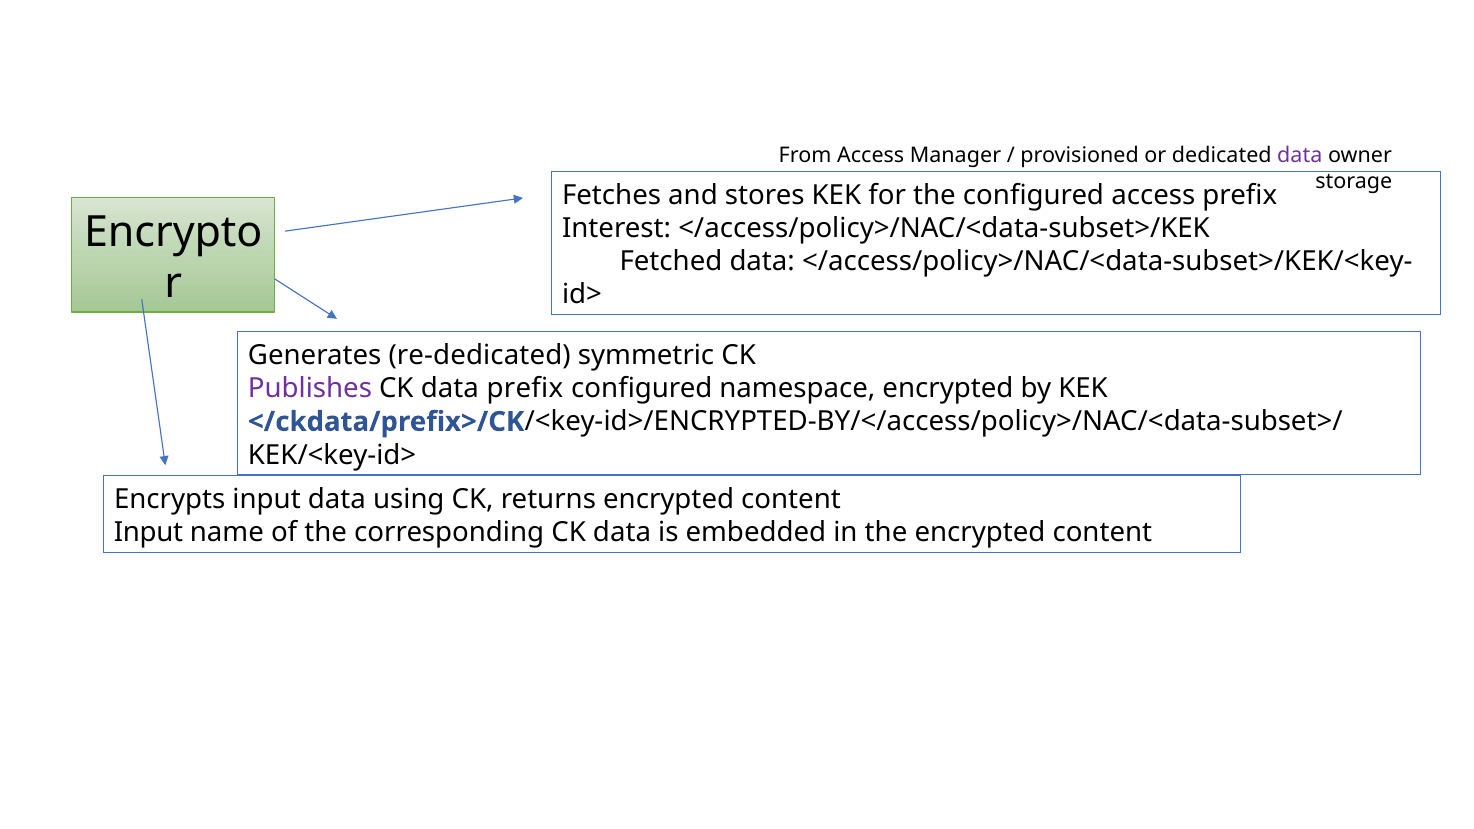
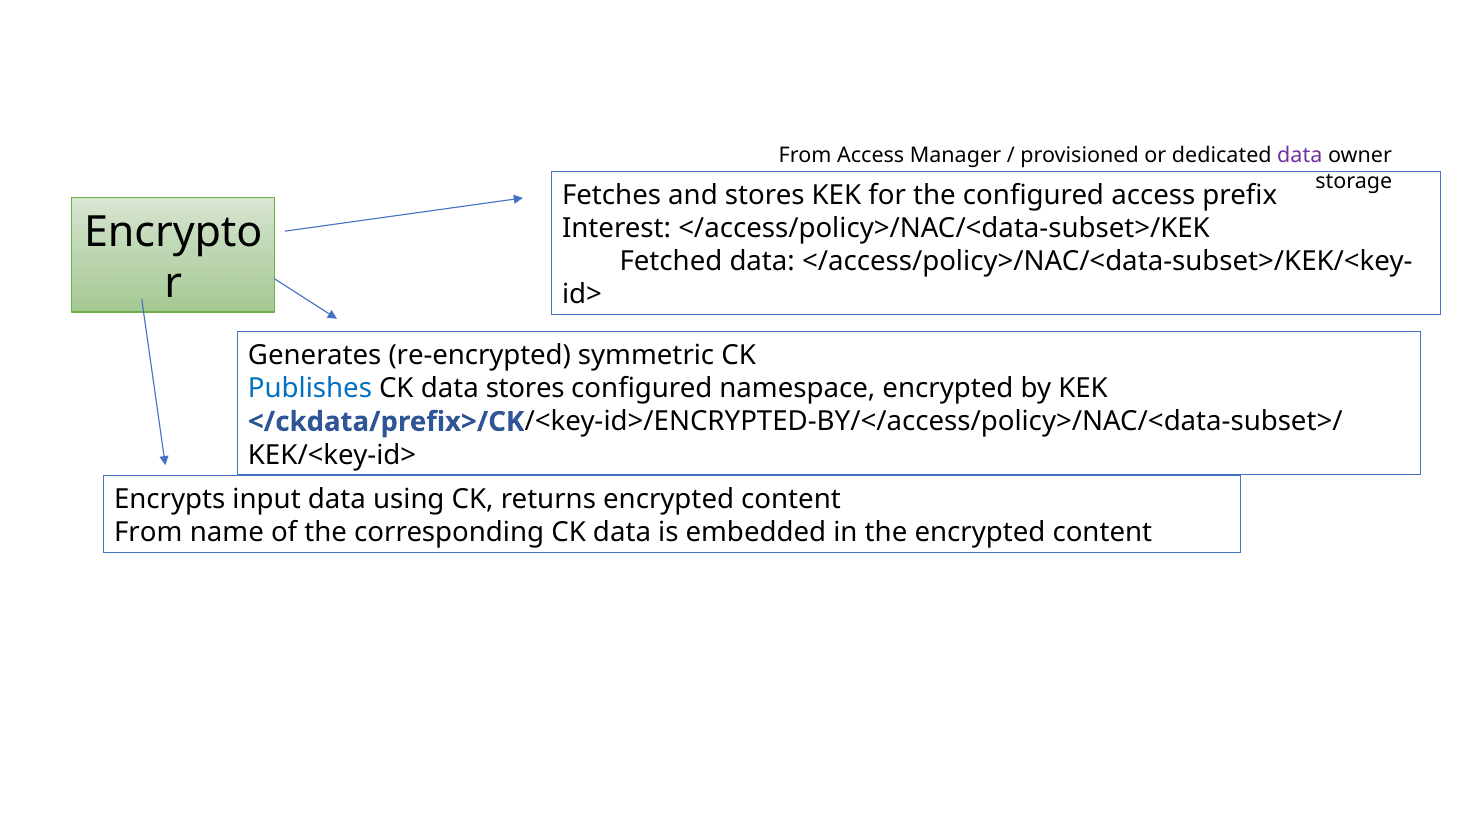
re-dedicated: re-dedicated -> re-encrypted
Publishes colour: purple -> blue
data prefix: prefix -> stores
Input at (148, 533): Input -> From
